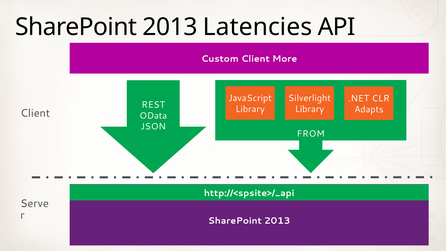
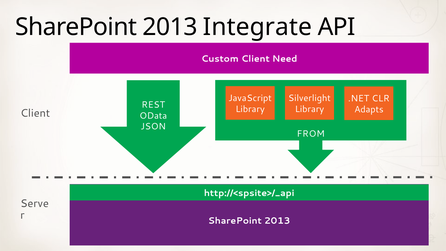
Latencies: Latencies -> Integrate
More: More -> Need
